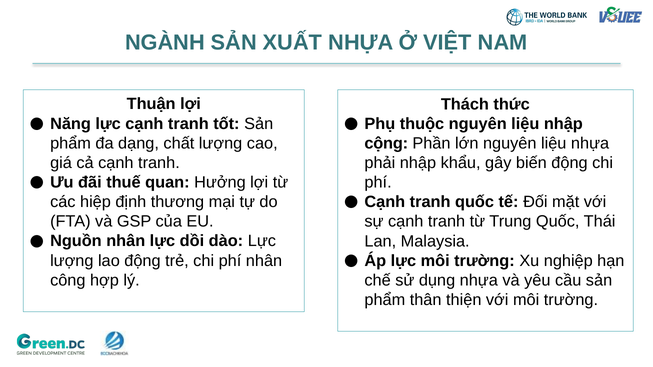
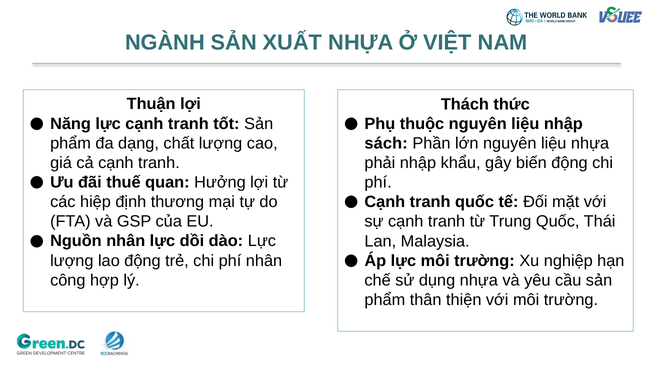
cộng: cộng -> sách
